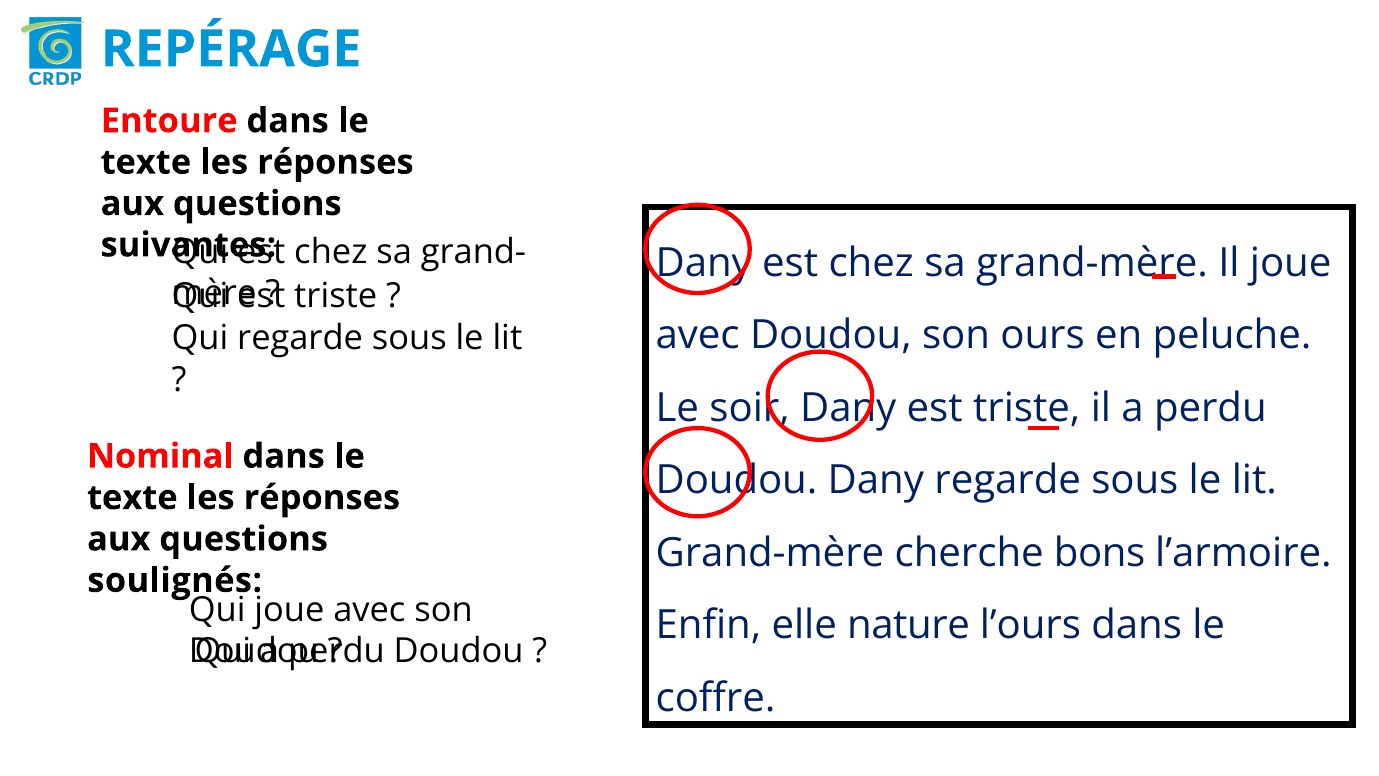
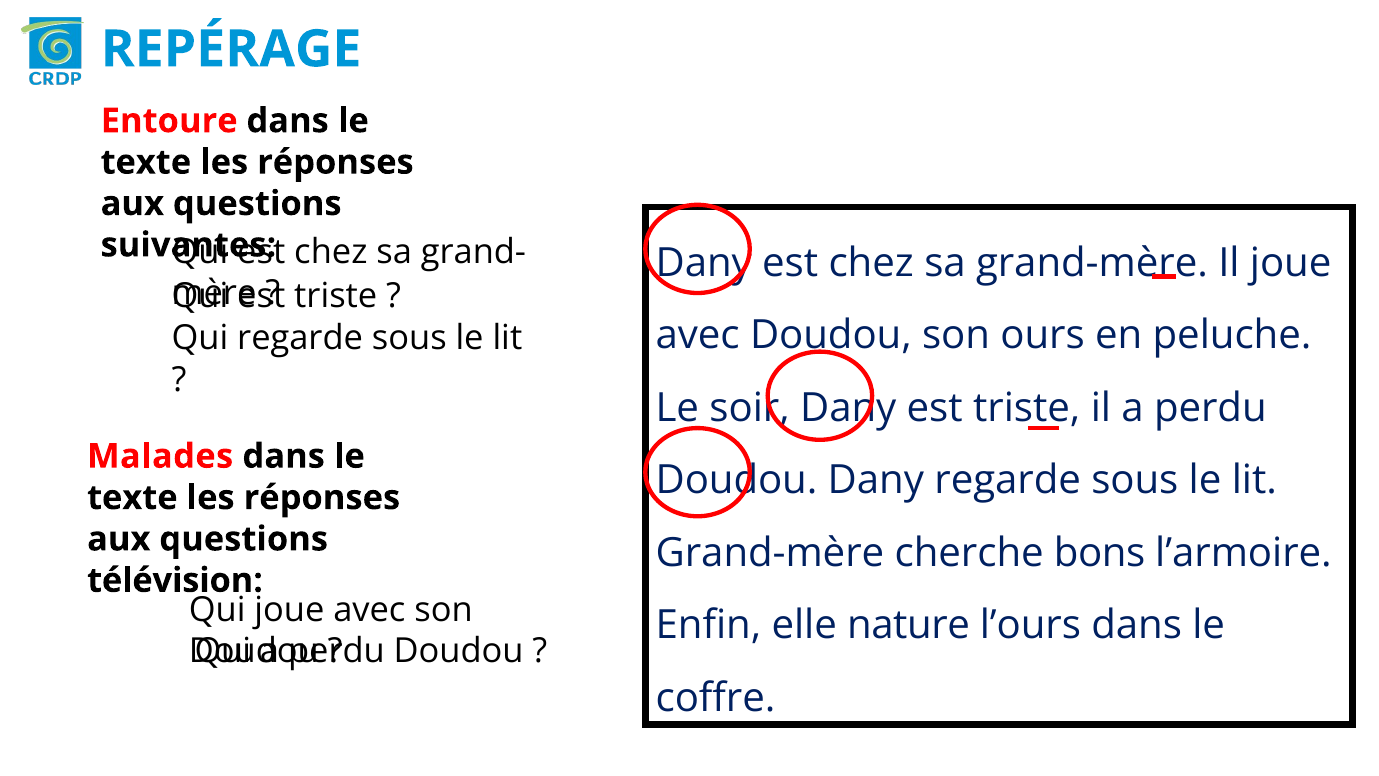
Nominal: Nominal -> Malades
soulignés: soulignés -> télévision
